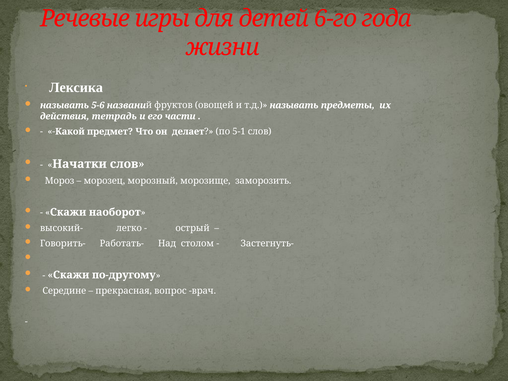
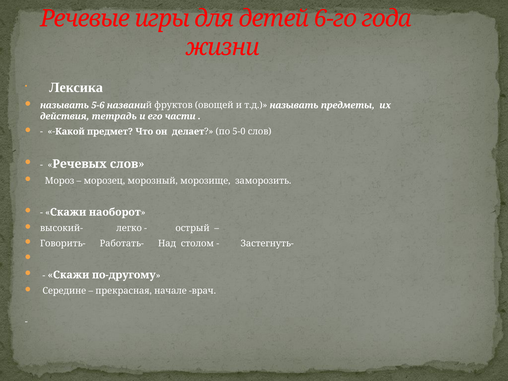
5-1: 5-1 -> 5-0
Начатки: Начатки -> Речевых
вопрос: вопрос -> начале
